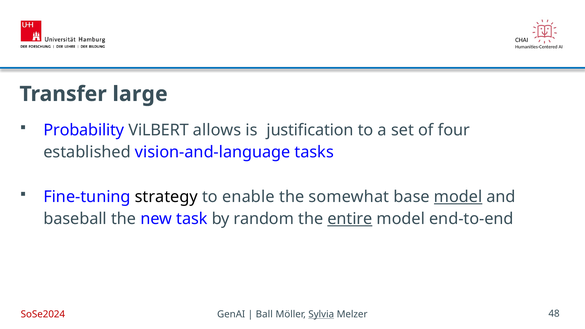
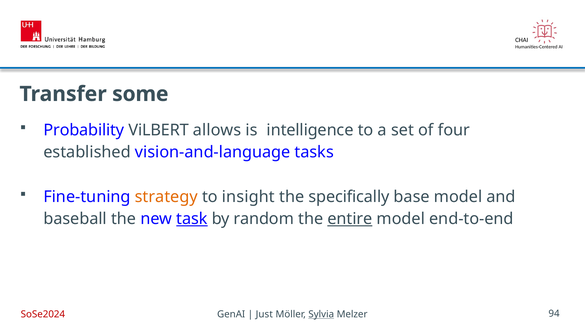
large: large -> some
justification: justification -> intelligence
strategy colour: black -> orange
enable: enable -> insight
somewhat: somewhat -> specifically
model at (458, 197) underline: present -> none
task underline: none -> present
Ball: Ball -> Just
48: 48 -> 94
